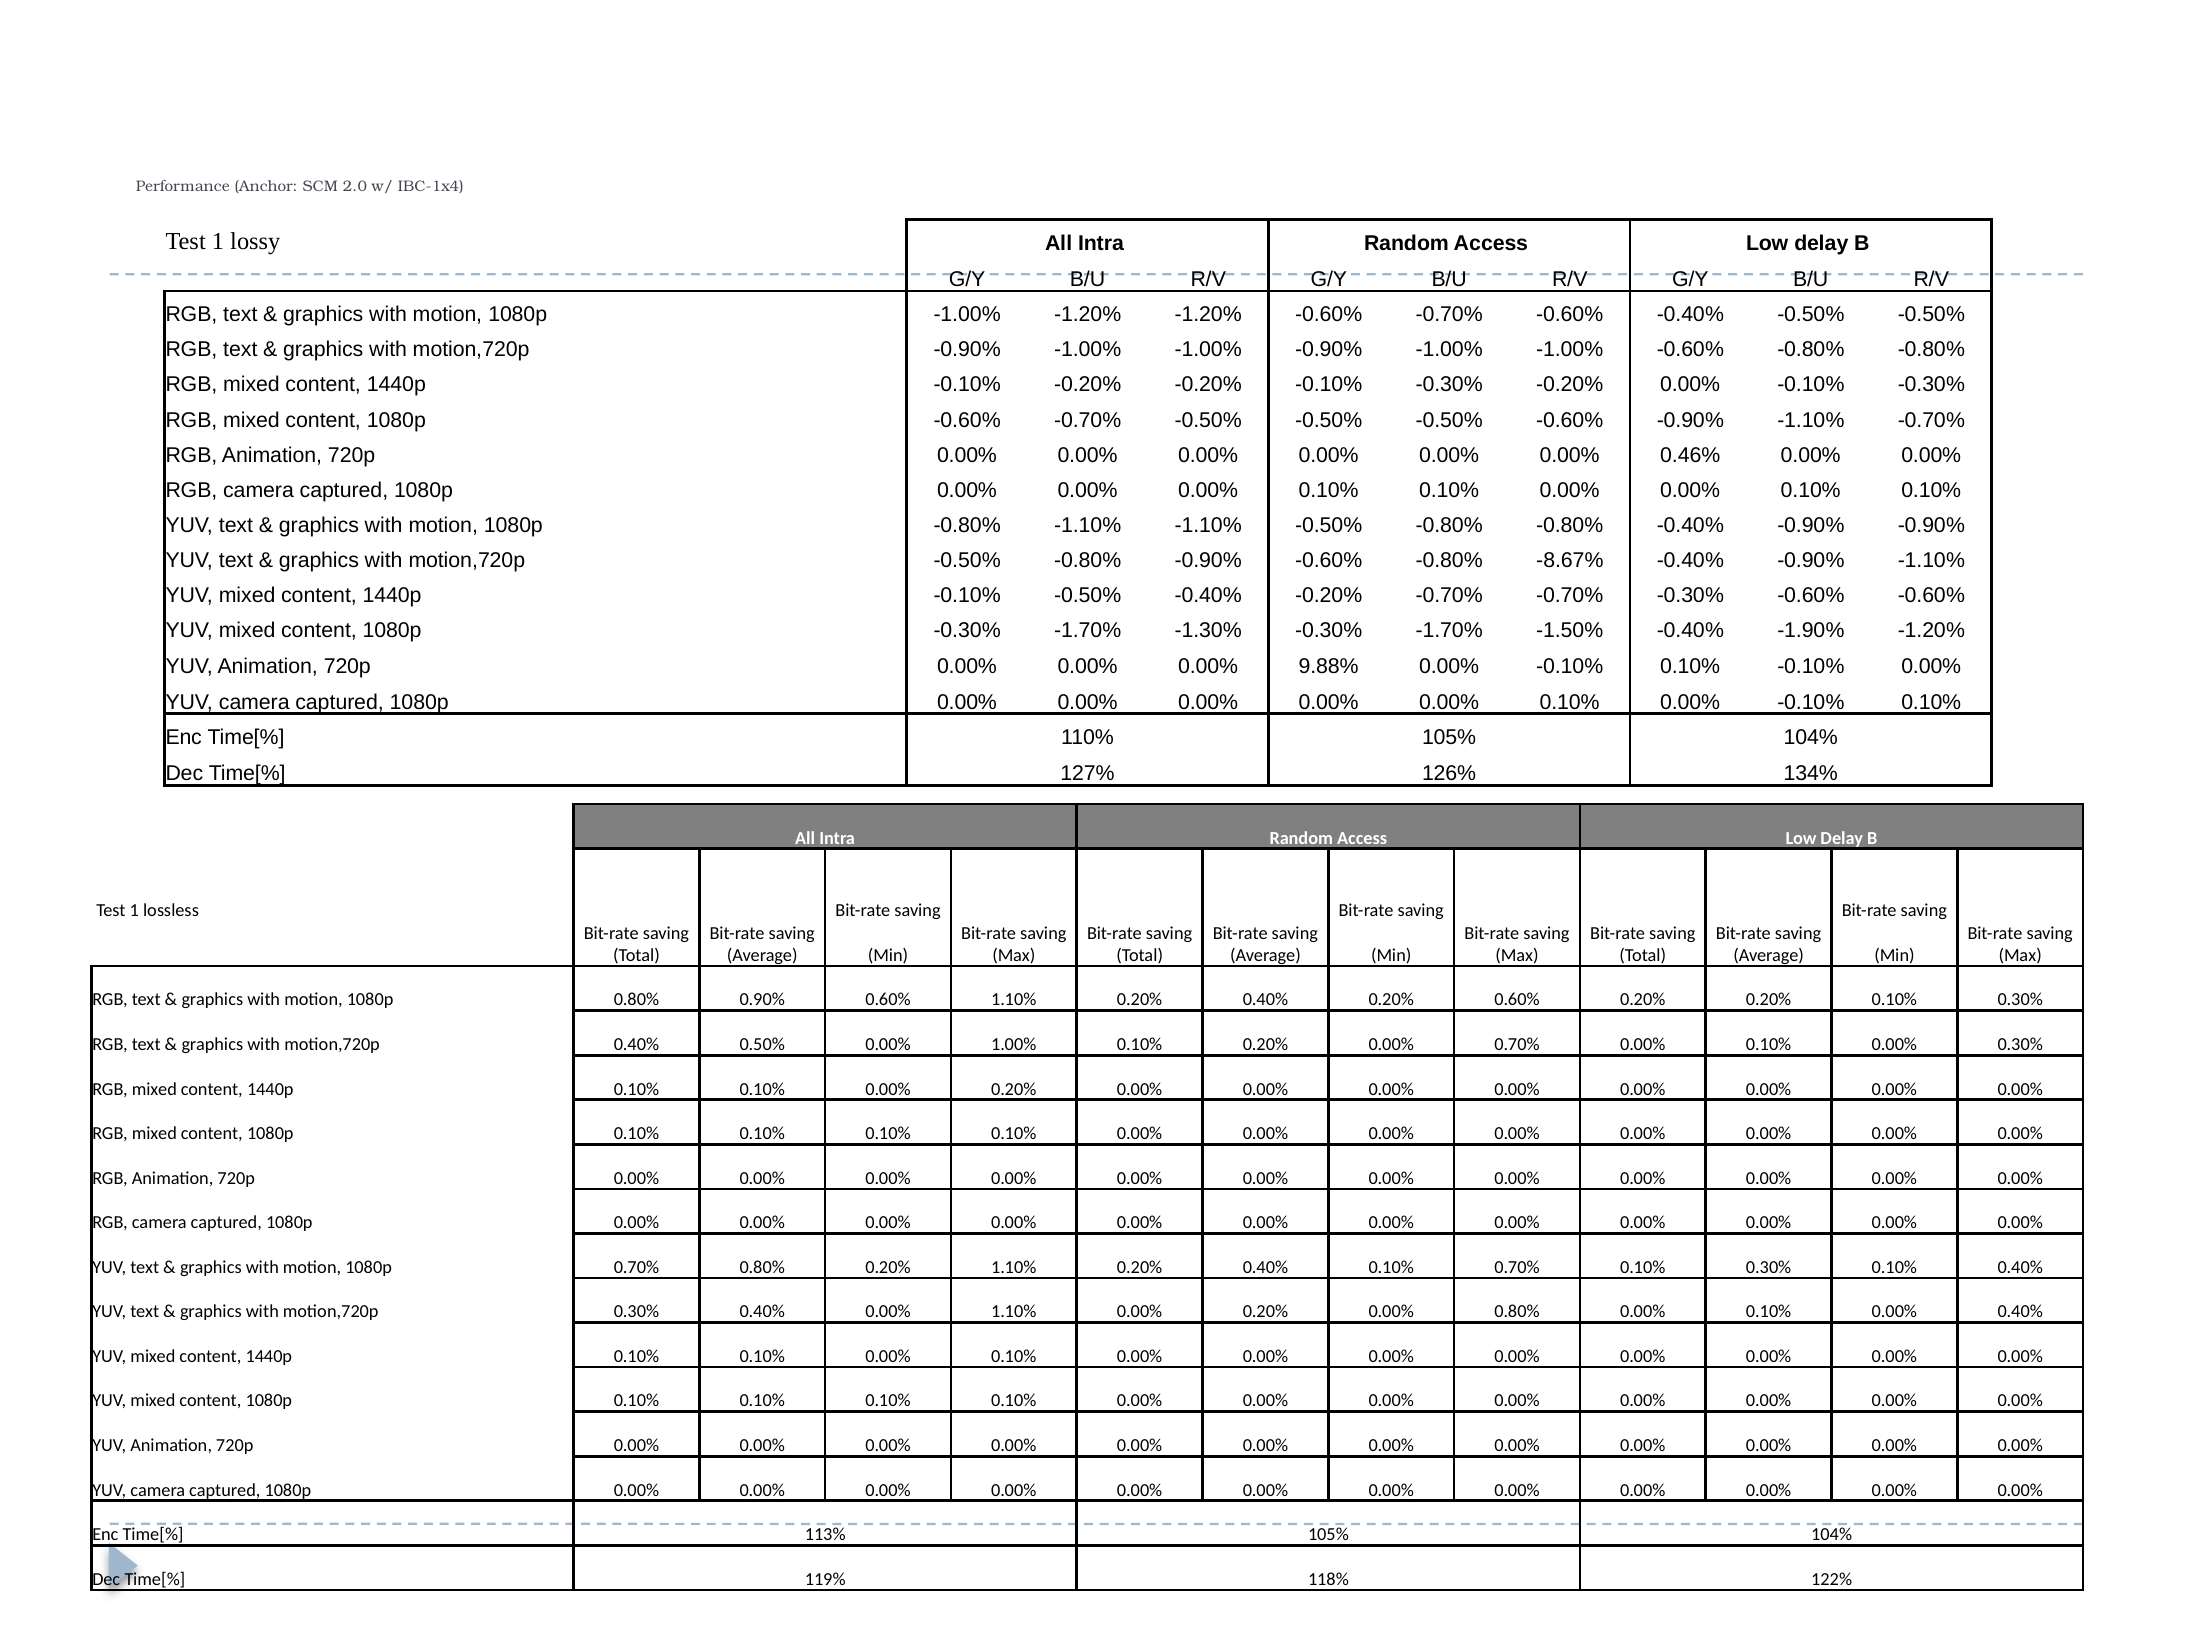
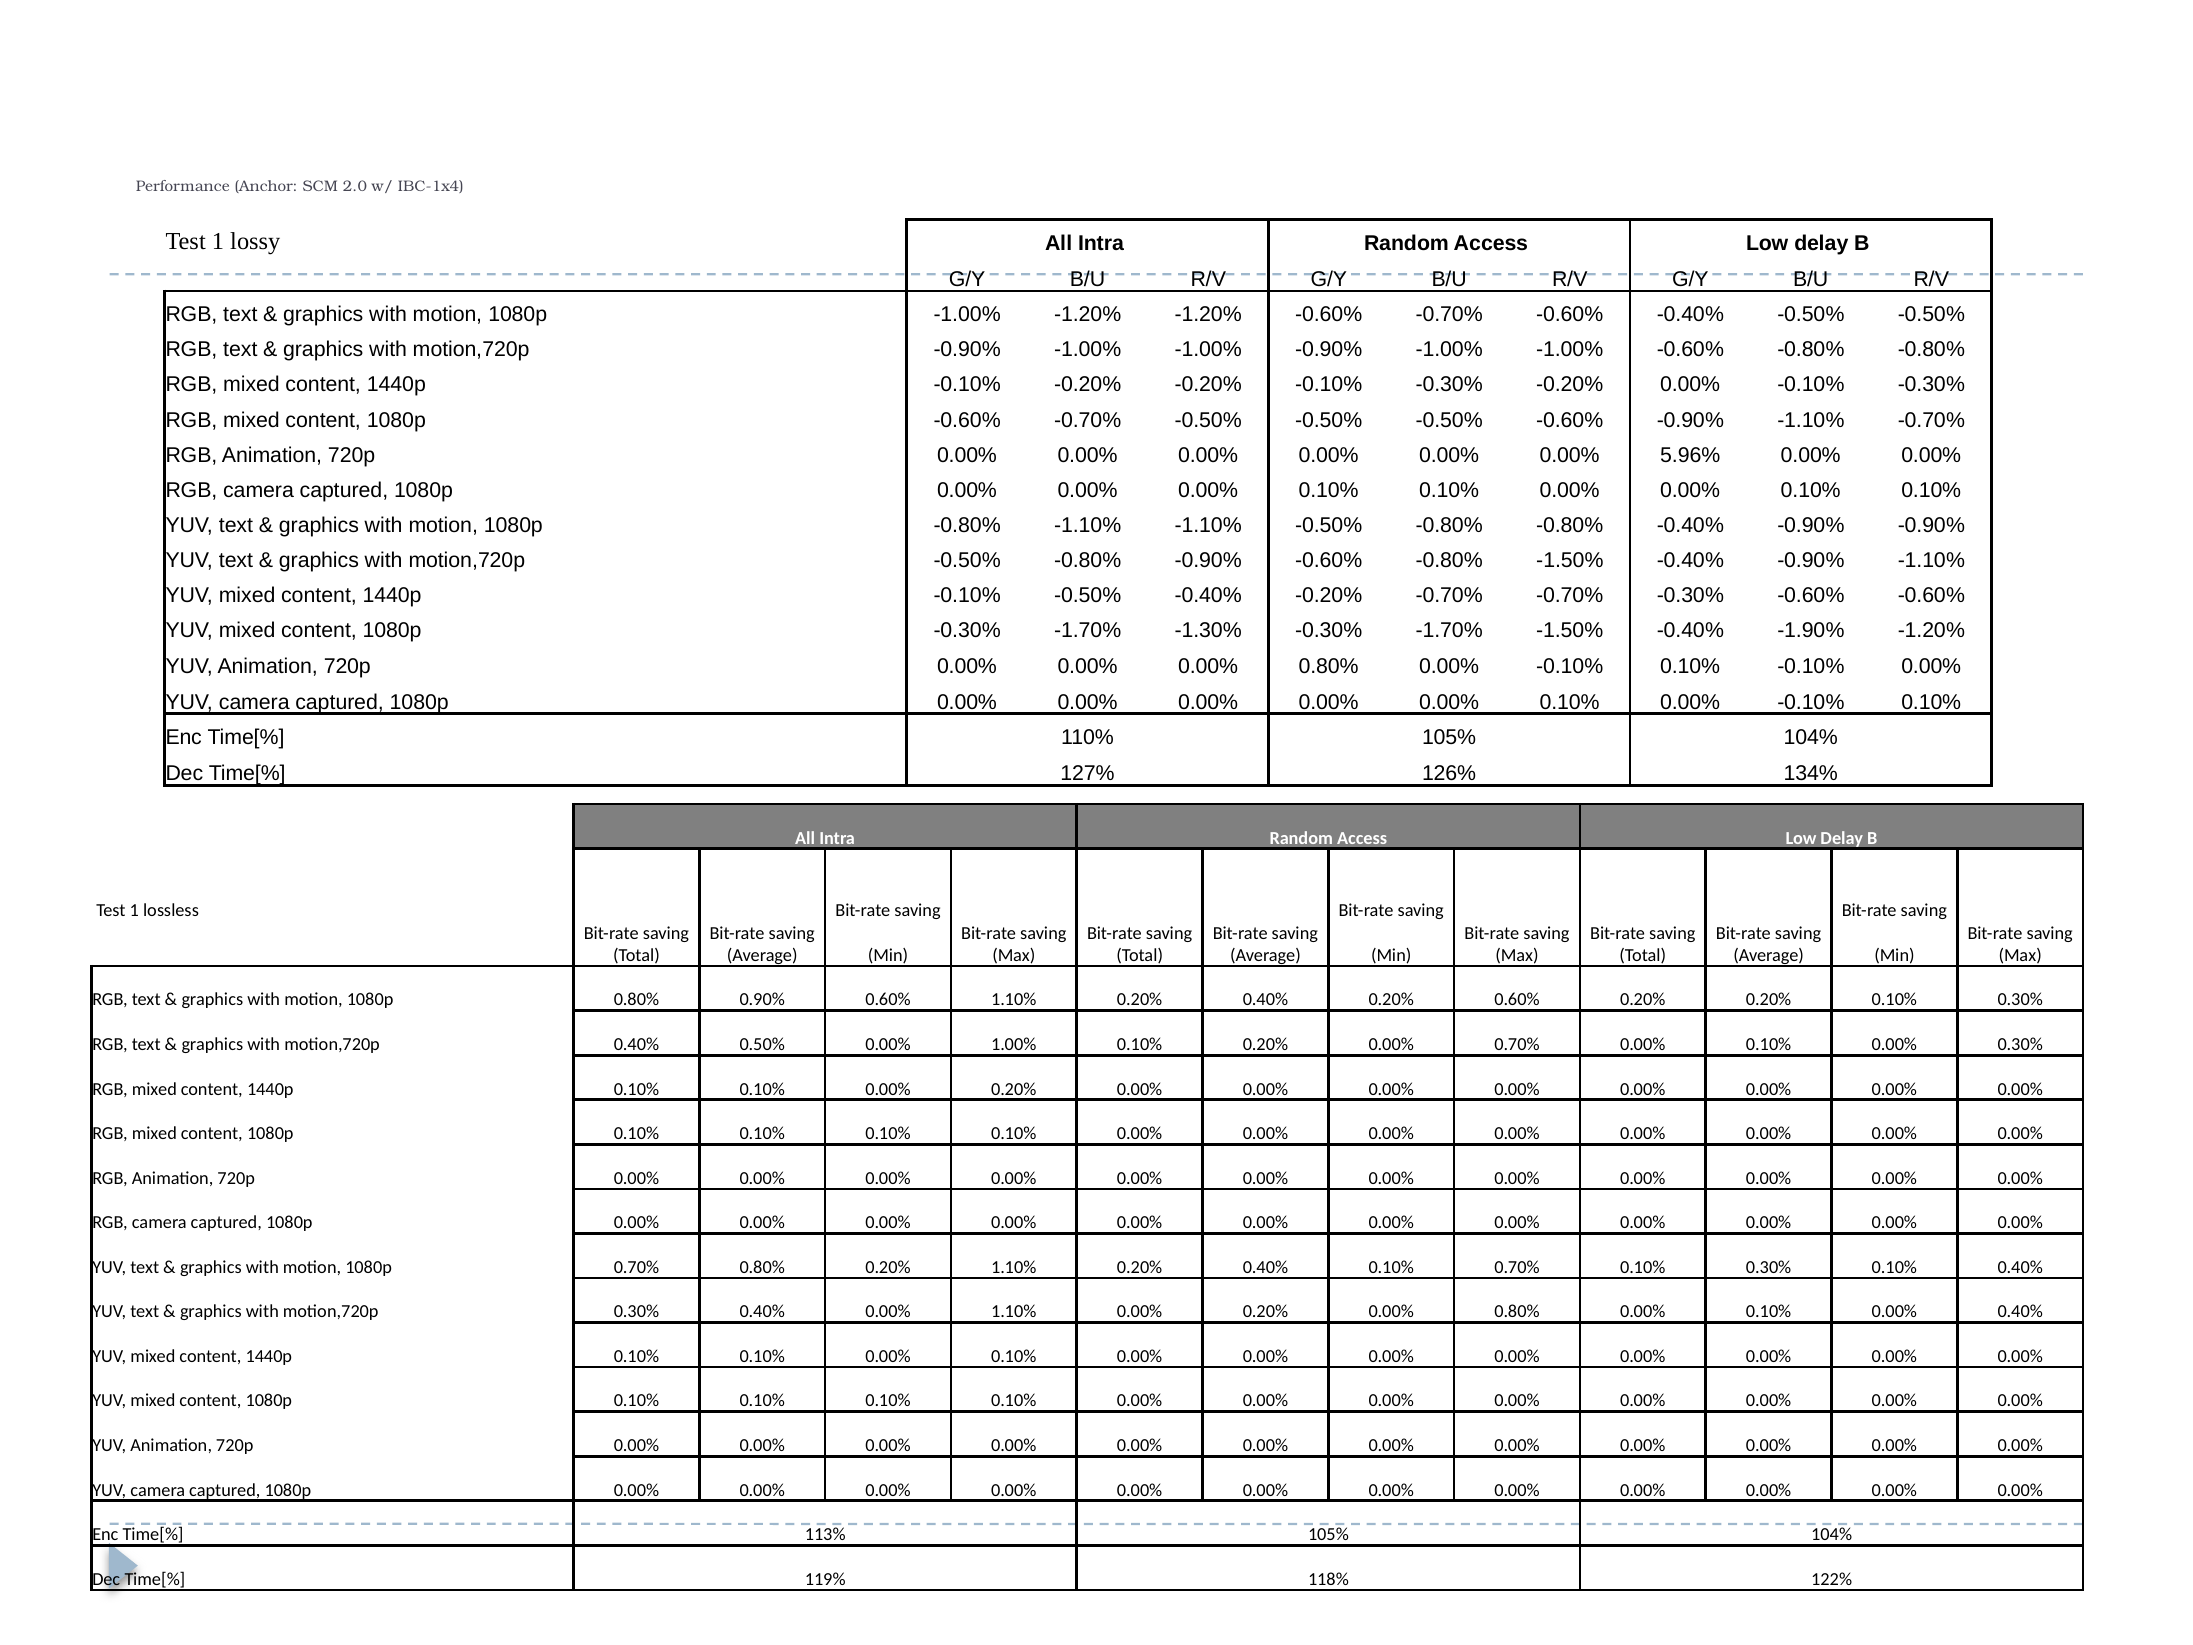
0.46%: 0.46% -> 5.96%
-0.80% -8.67%: -8.67% -> -1.50%
0.00% 0.00% 9.88%: 9.88% -> 0.80%
